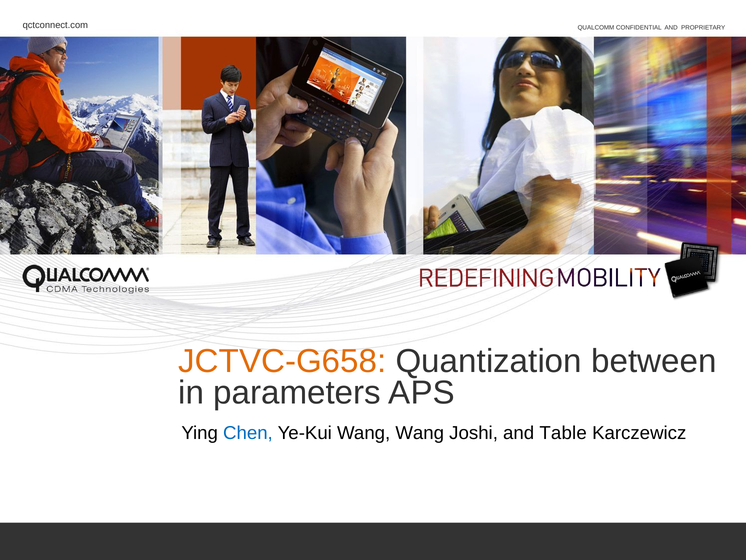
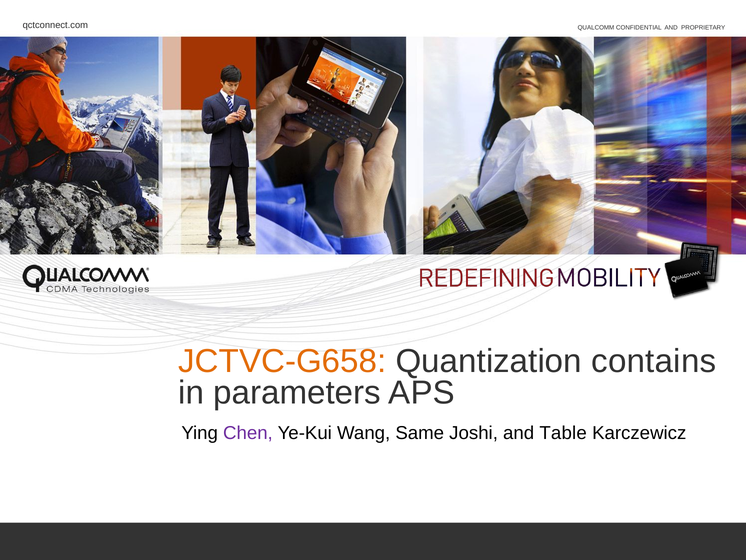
between: between -> contains
Chen colour: blue -> purple
Wang Wang: Wang -> Same
